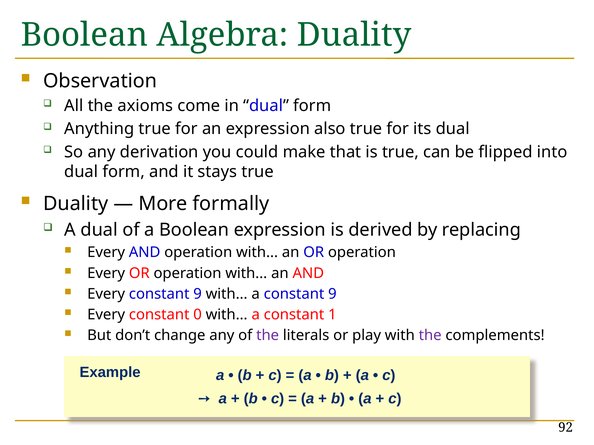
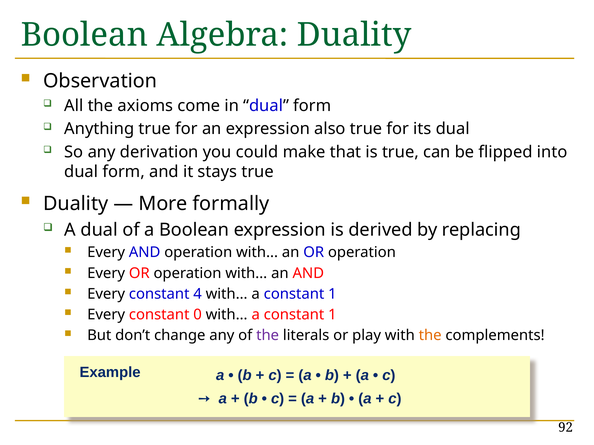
Every constant 9: 9 -> 4
9 at (332, 294): 9 -> 1
the at (430, 336) colour: purple -> orange
